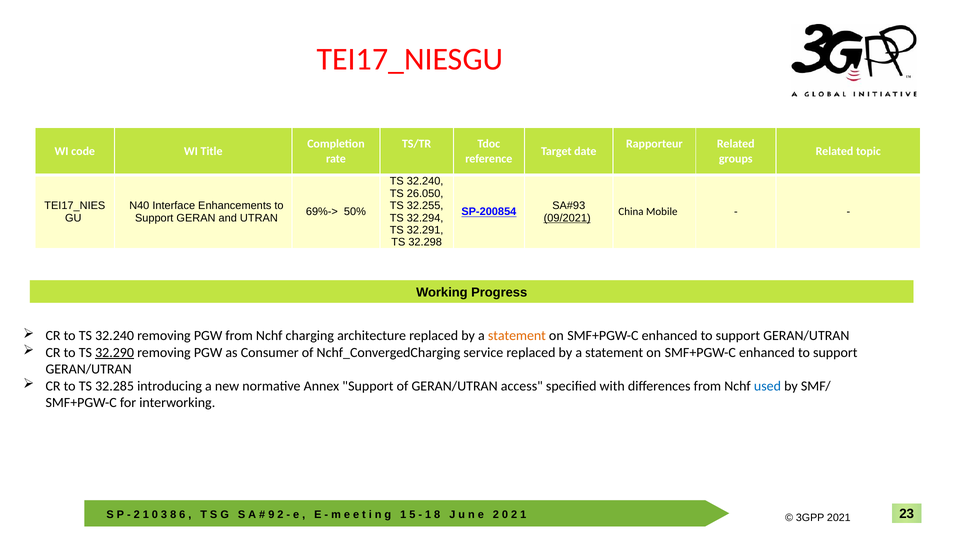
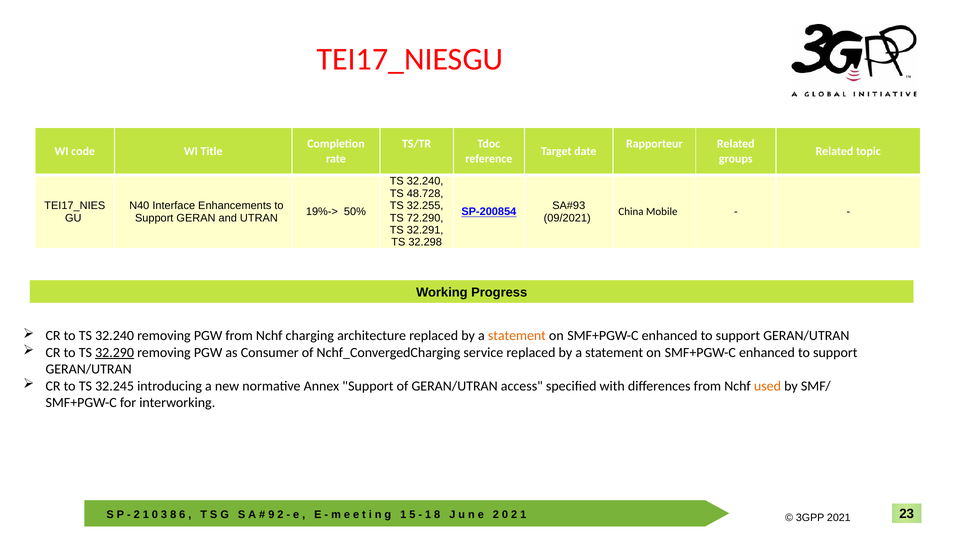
26.050: 26.050 -> 48.728
69%->: 69%-> -> 19%->
32.294: 32.294 -> 72.290
09/2021 underline: present -> none
32.285: 32.285 -> 32.245
used colour: blue -> orange
